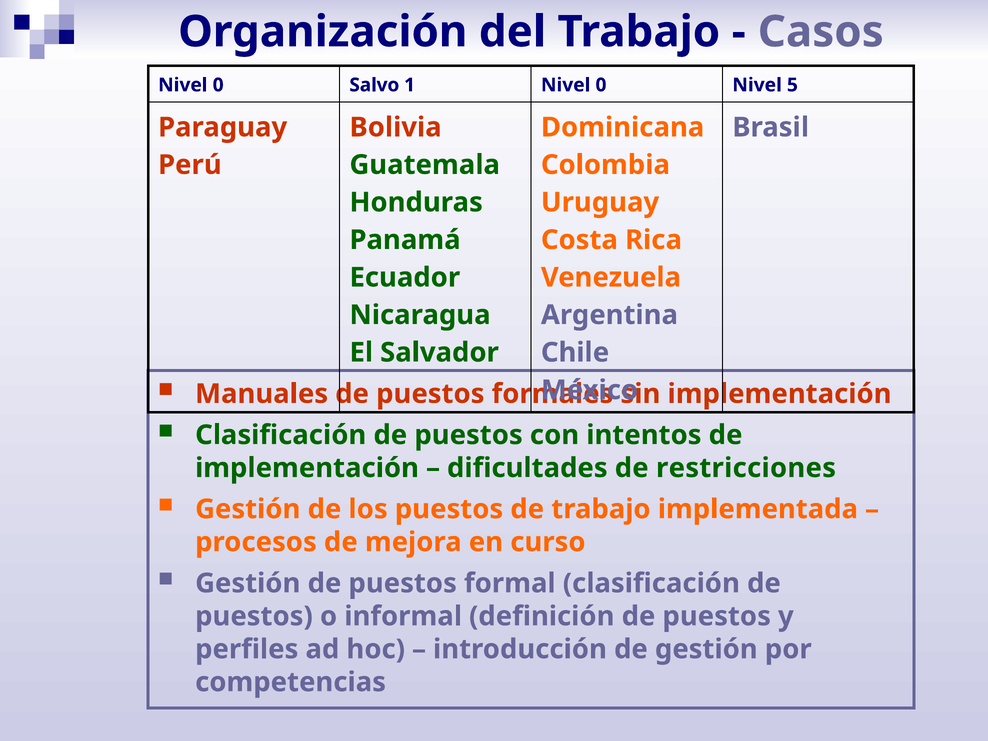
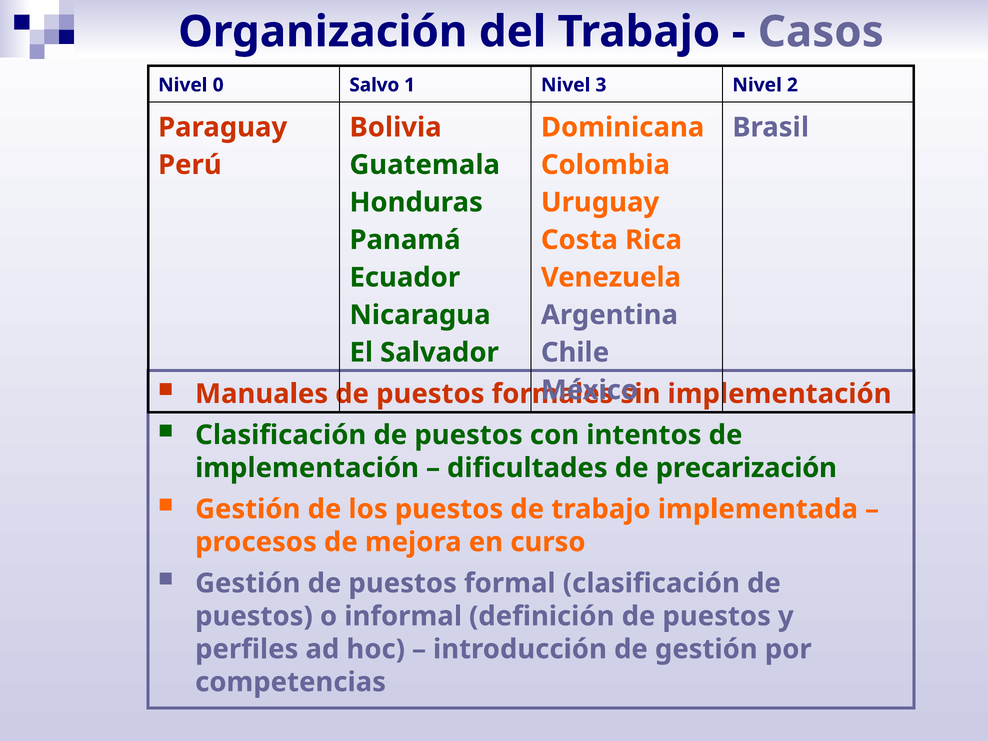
1 Nivel 0: 0 -> 3
5: 5 -> 2
restricciones: restricciones -> precarización
